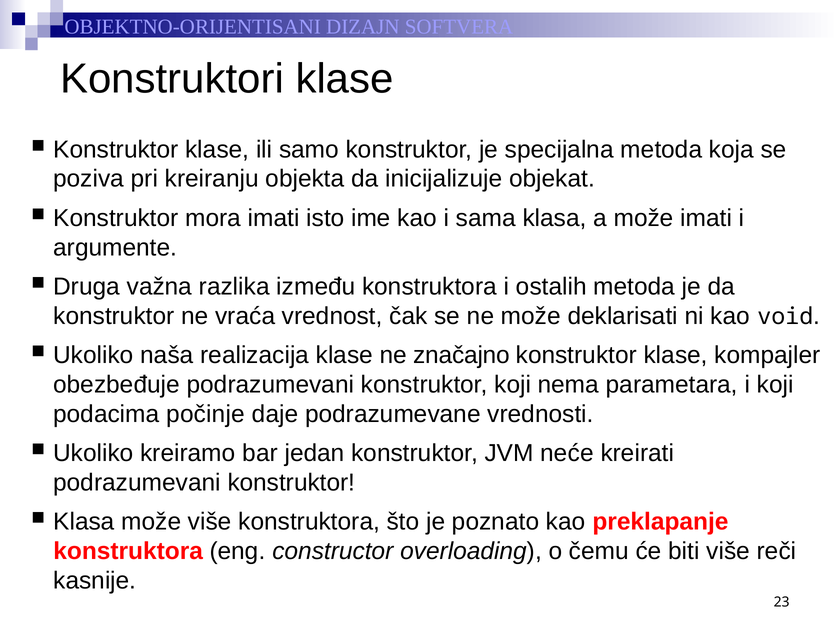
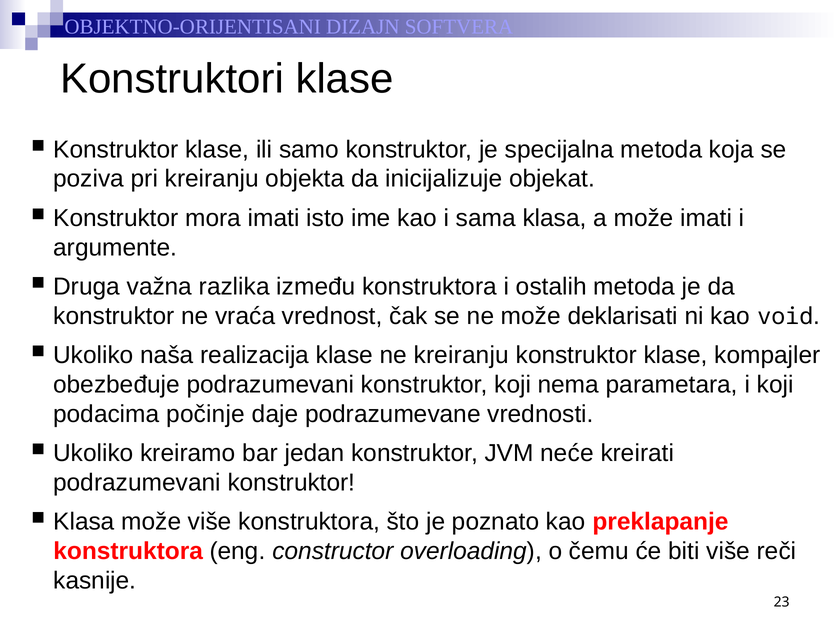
ne značajno: značajno -> kreiranju
